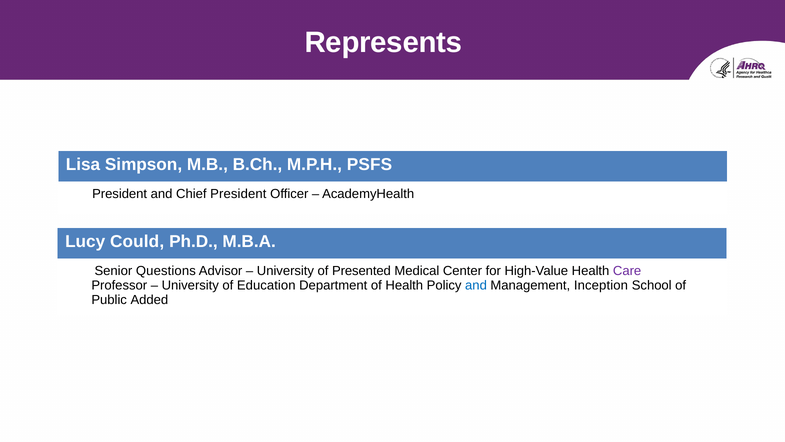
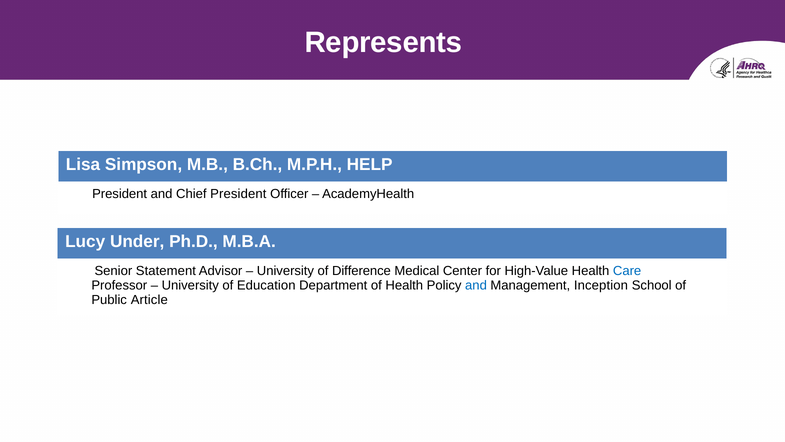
PSFS: PSFS -> HELP
Could: Could -> Under
Questions: Questions -> Statement
Presented: Presented -> Difference
Care colour: purple -> blue
Added: Added -> Article
